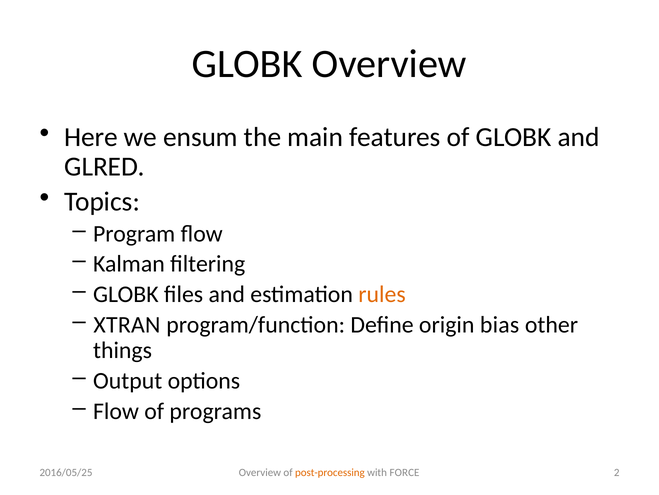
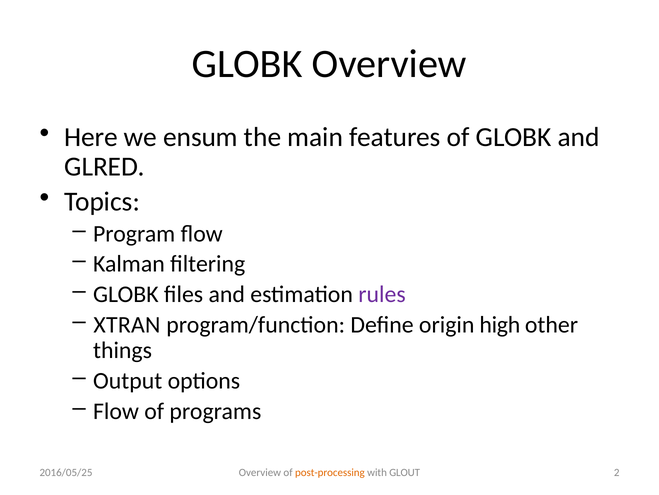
rules colour: orange -> purple
bias: bias -> high
FORCE: FORCE -> GLOUT
